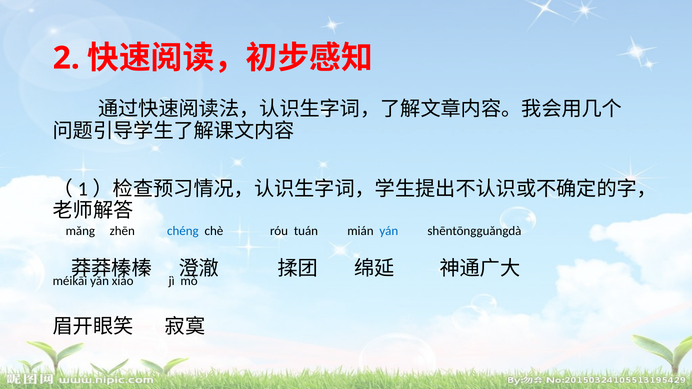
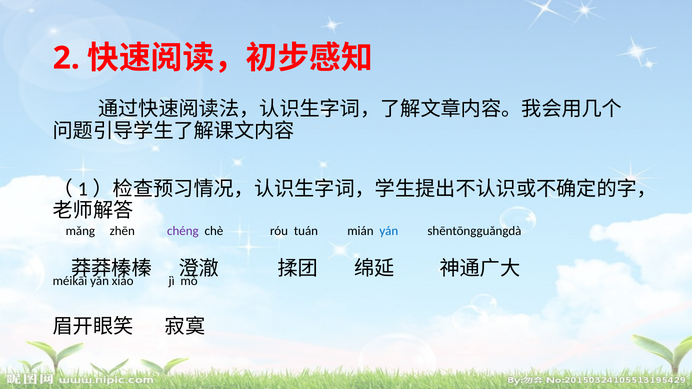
chéng colour: blue -> purple
